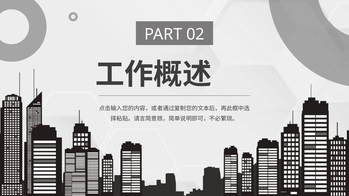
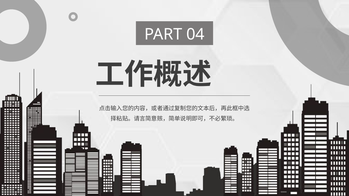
02: 02 -> 04
